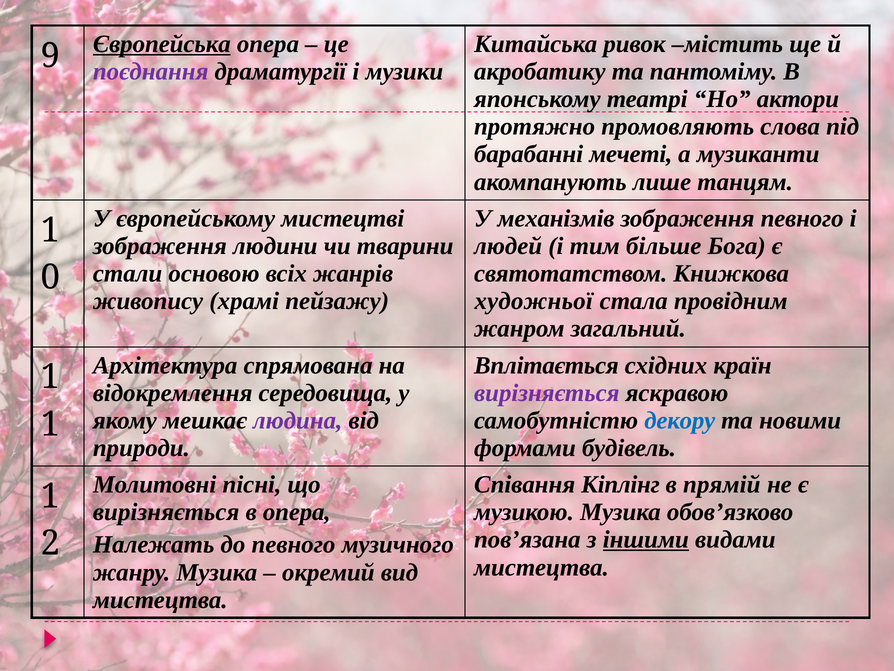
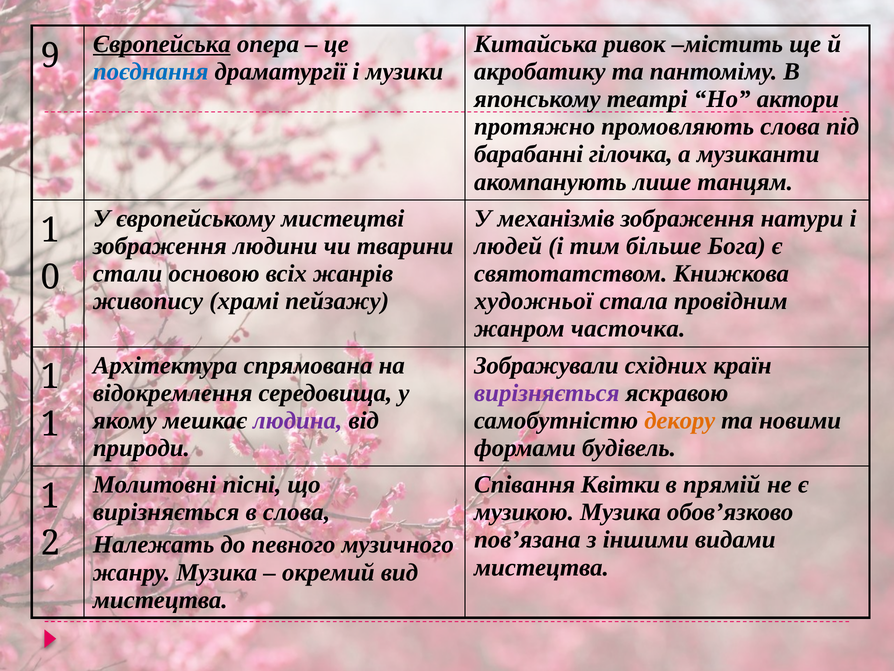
поєднання colour: purple -> blue
мечеті: мечеті -> гілочка
зображення певного: певного -> натури
загальний: загальний -> часточка
Вплітається: Вплітається -> Зображували
декору colour: blue -> orange
Кіплінг: Кіплінг -> Квітки
в опера: опера -> слова
іншими underline: present -> none
